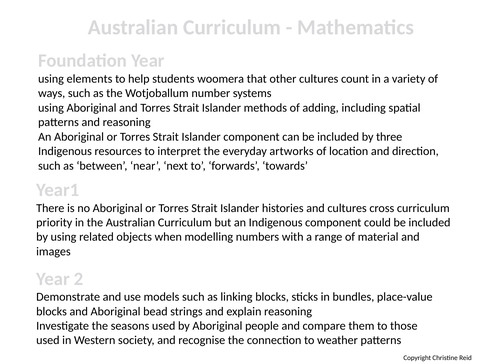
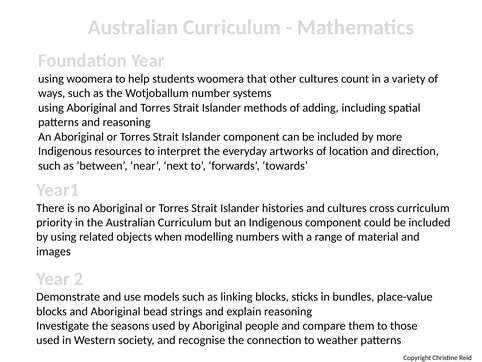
using elements: elements -> woomera
three: three -> more
